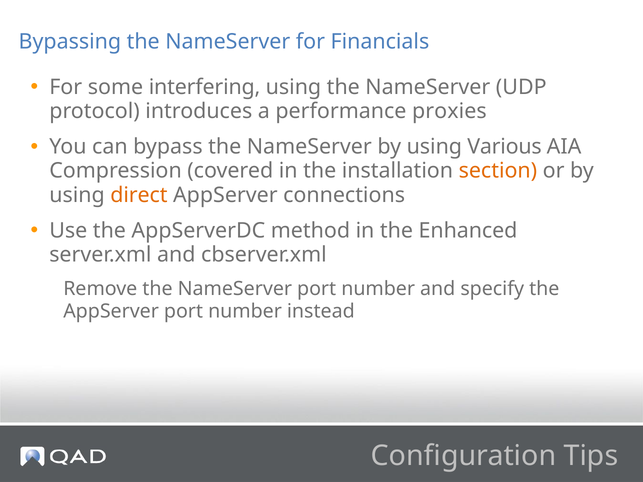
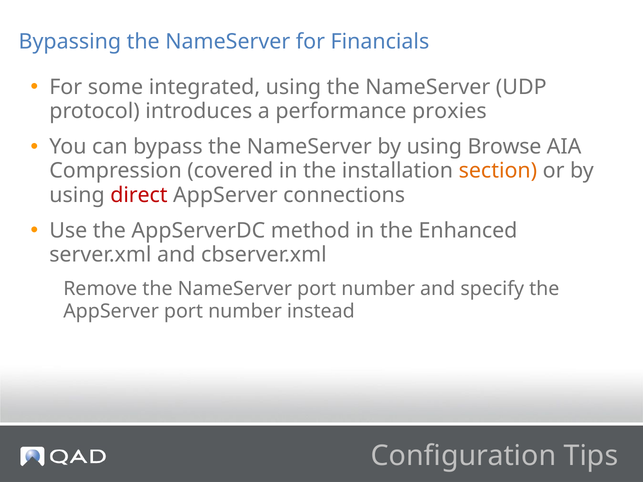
interfering: interfering -> integrated
Various: Various -> Browse
direct colour: orange -> red
